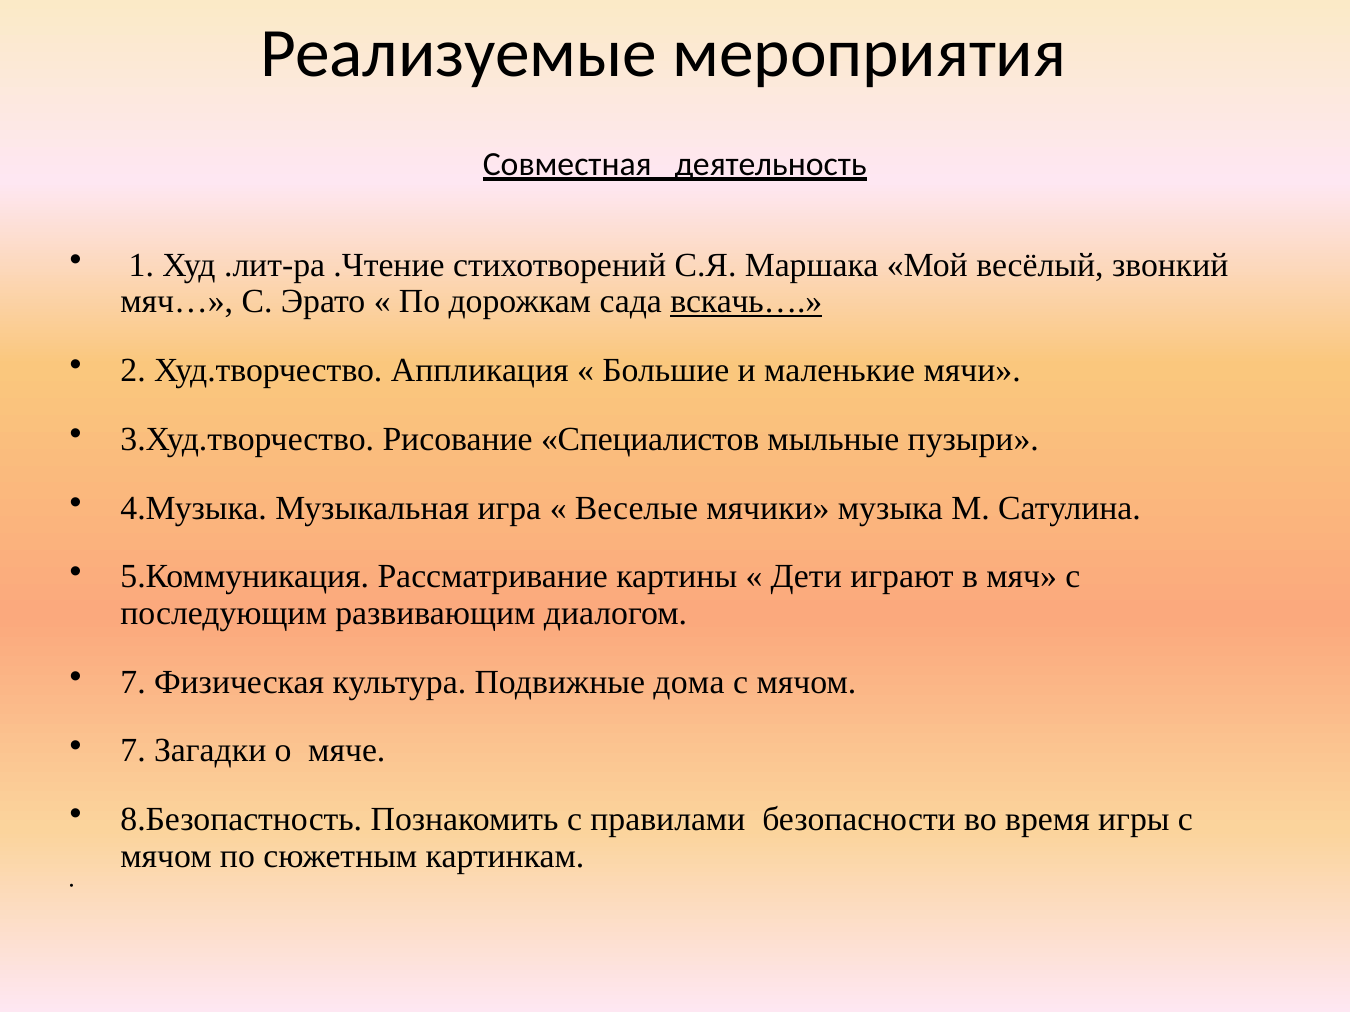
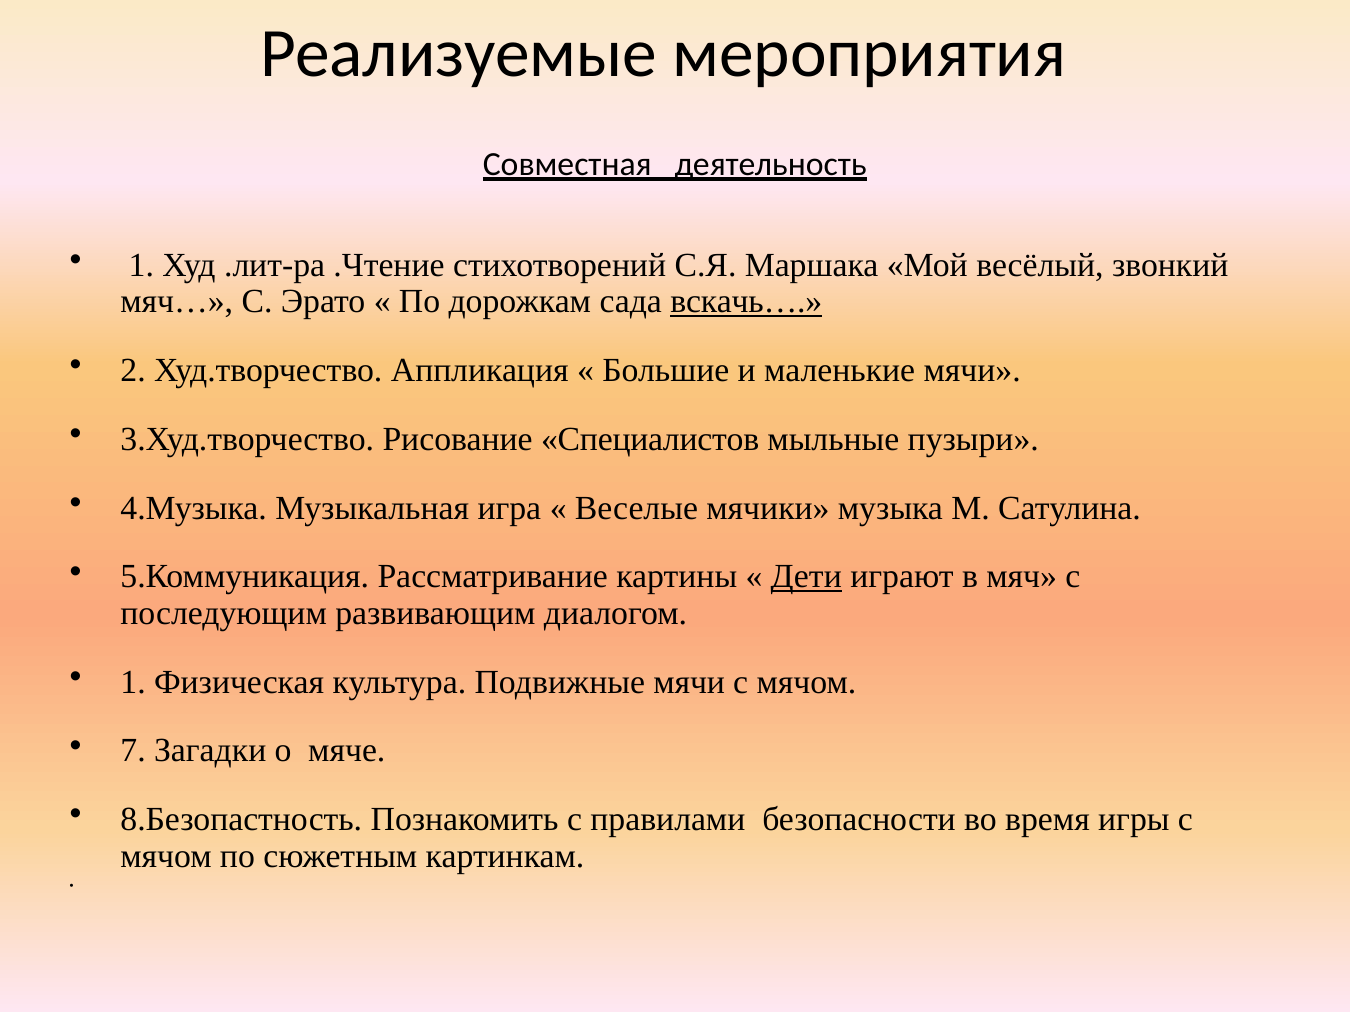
Дети underline: none -> present
7 at (133, 682): 7 -> 1
Подвижные дома: дома -> мячи
